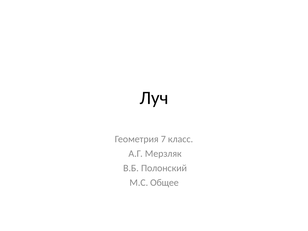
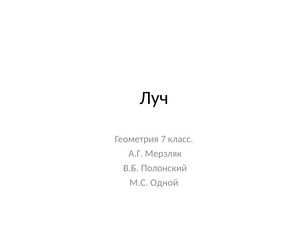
Общее: Общее -> Одной
